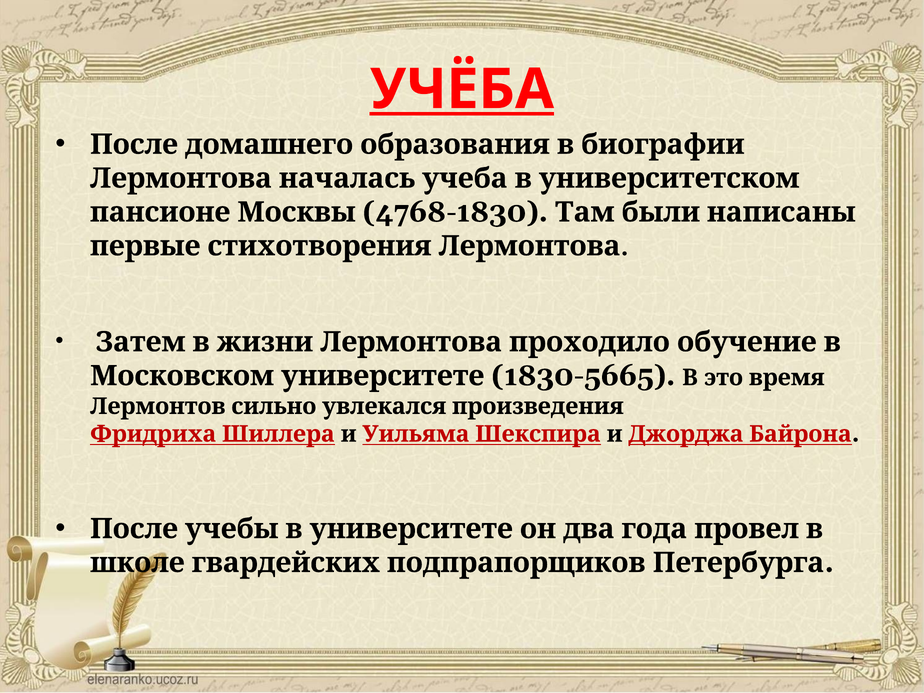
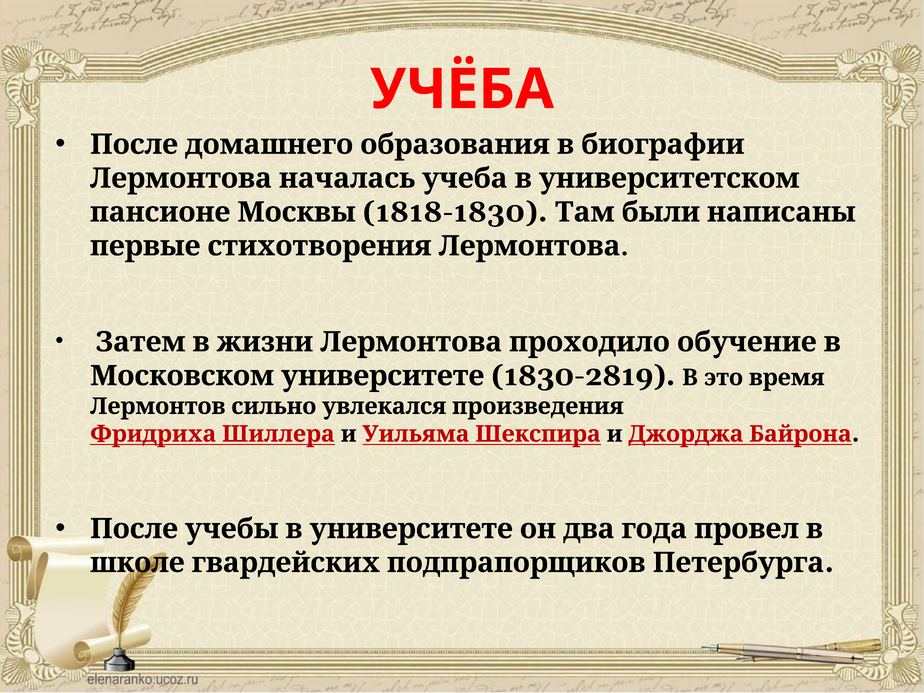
УЧЁБА underline: present -> none
4768-1830: 4768-1830 -> 1818-1830
1830-5665: 1830-5665 -> 1830-2819
